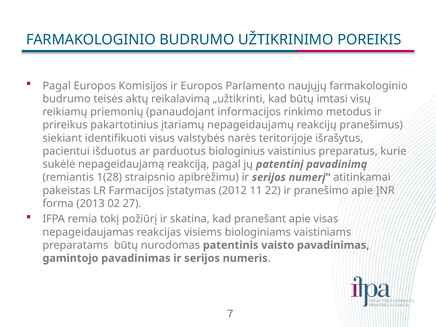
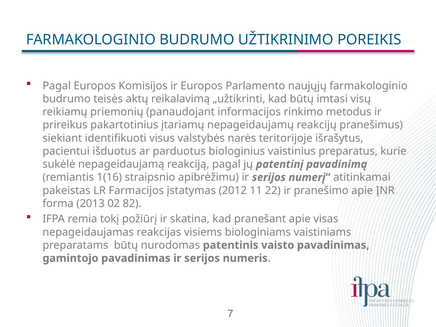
1(28: 1(28 -> 1(16
27: 27 -> 82
